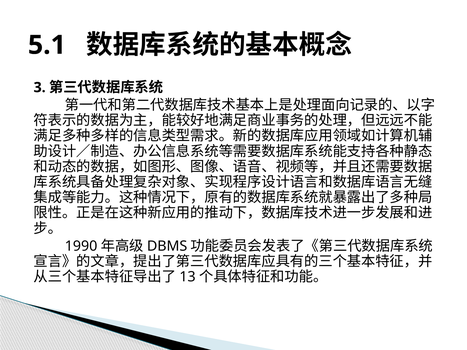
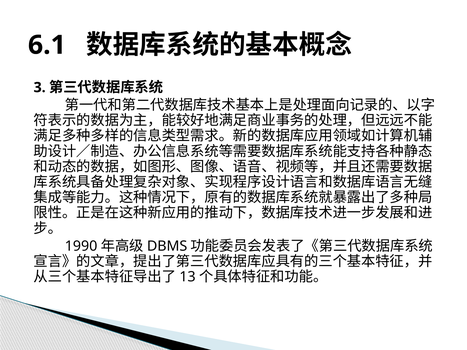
5.1: 5.1 -> 6.1
